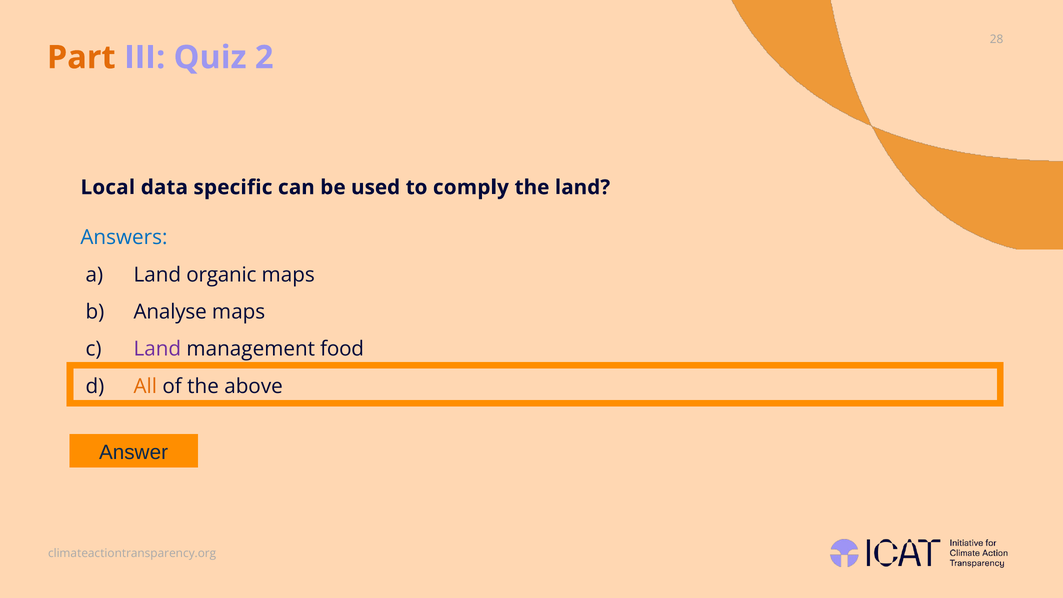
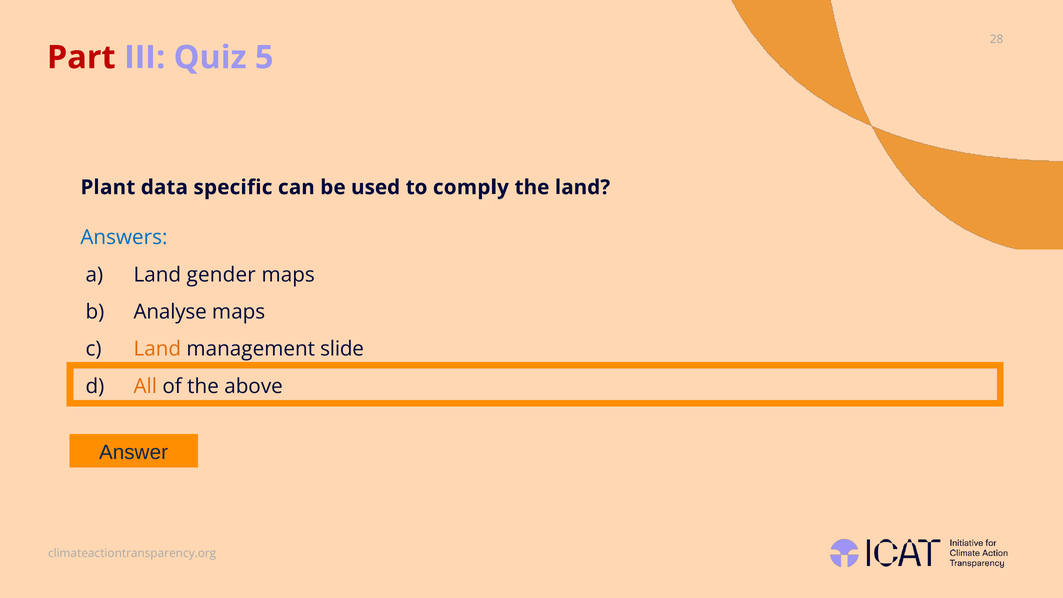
Part colour: orange -> red
2: 2 -> 5
Local: Local -> Plant
organic: organic -> gender
Land at (157, 349) colour: purple -> orange
food: food -> slide
